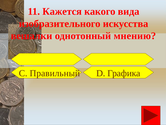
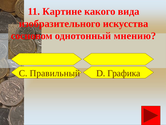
Кажется: Кажется -> Картине
вешалки: вешалки -> сосновом
